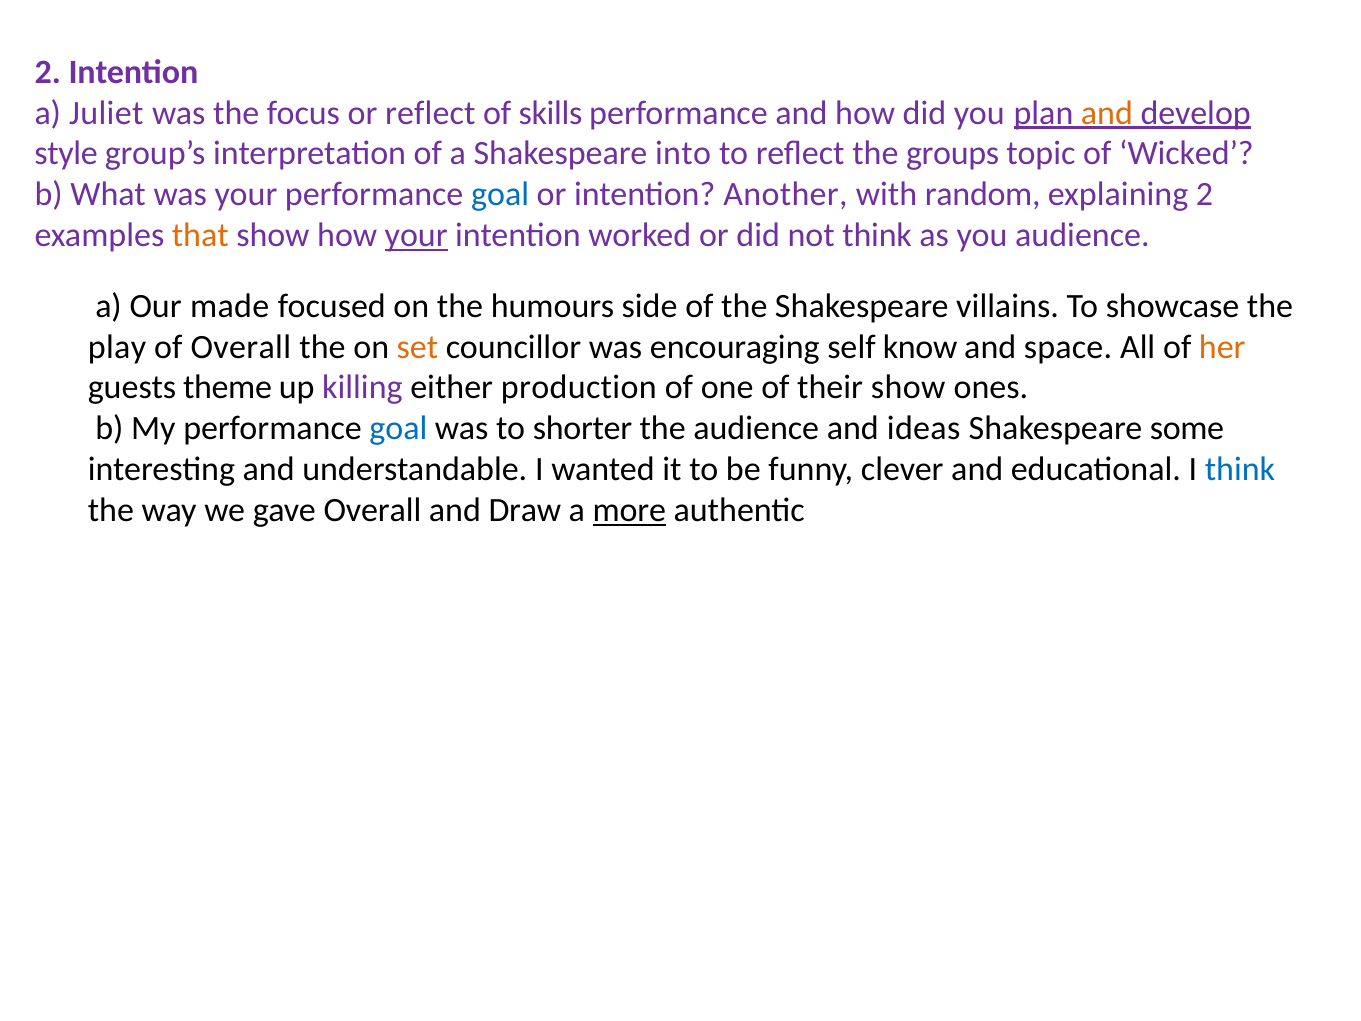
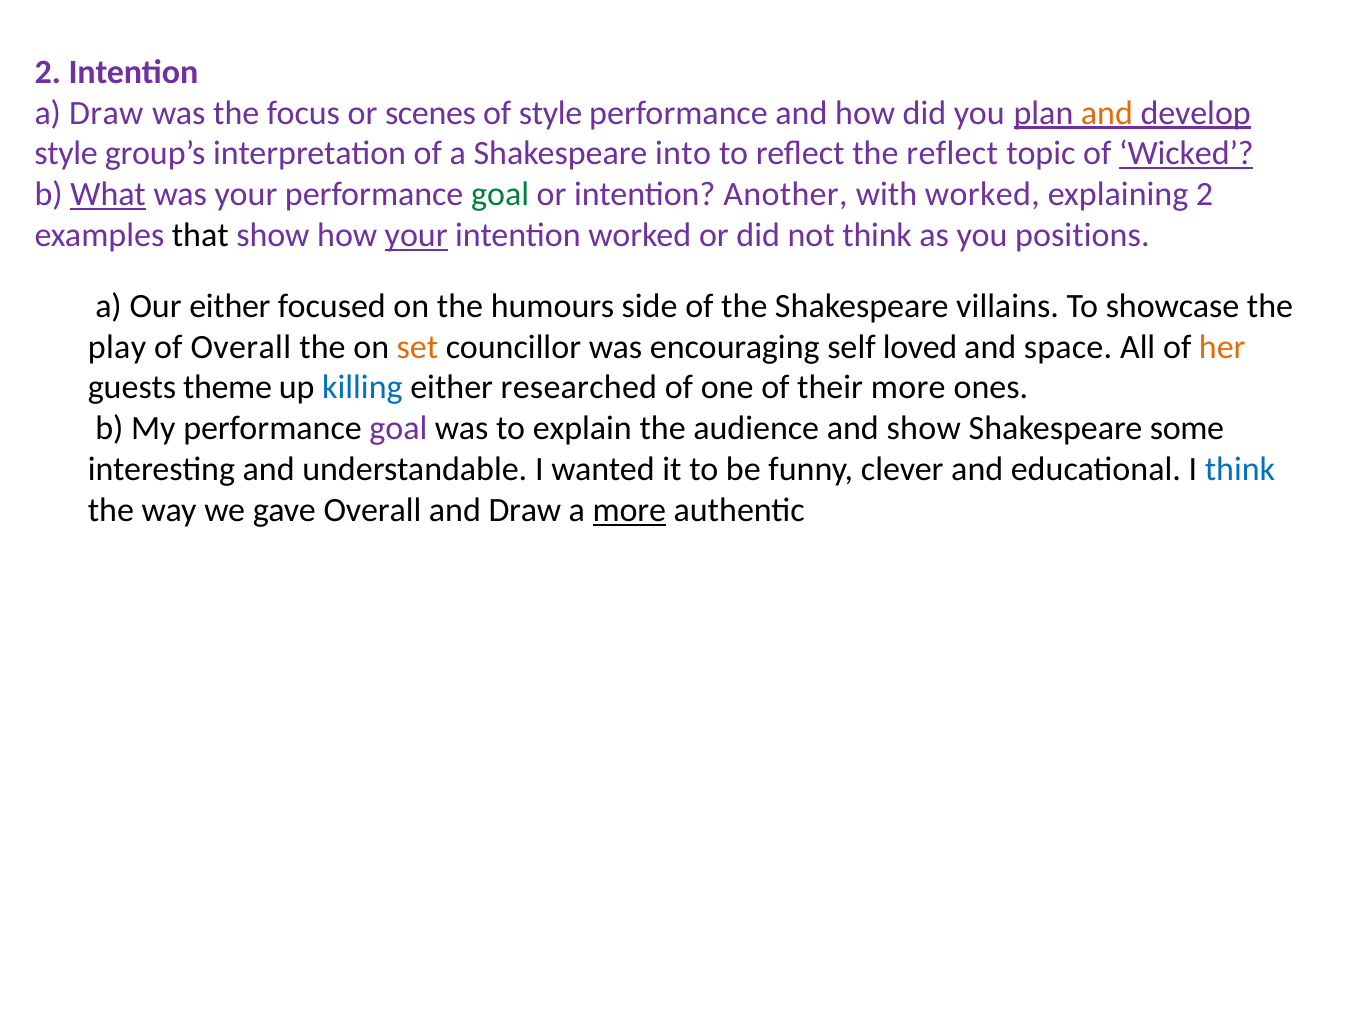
a Juliet: Juliet -> Draw
or reflect: reflect -> scenes
of skills: skills -> style
the groups: groups -> reflect
Wicked underline: none -> present
What underline: none -> present
goal at (500, 194) colour: blue -> green
with random: random -> worked
that colour: orange -> black
you audience: audience -> positions
Our made: made -> either
know: know -> loved
killing colour: purple -> blue
production: production -> researched
their show: show -> more
goal at (398, 428) colour: blue -> purple
shorter: shorter -> explain
and ideas: ideas -> show
